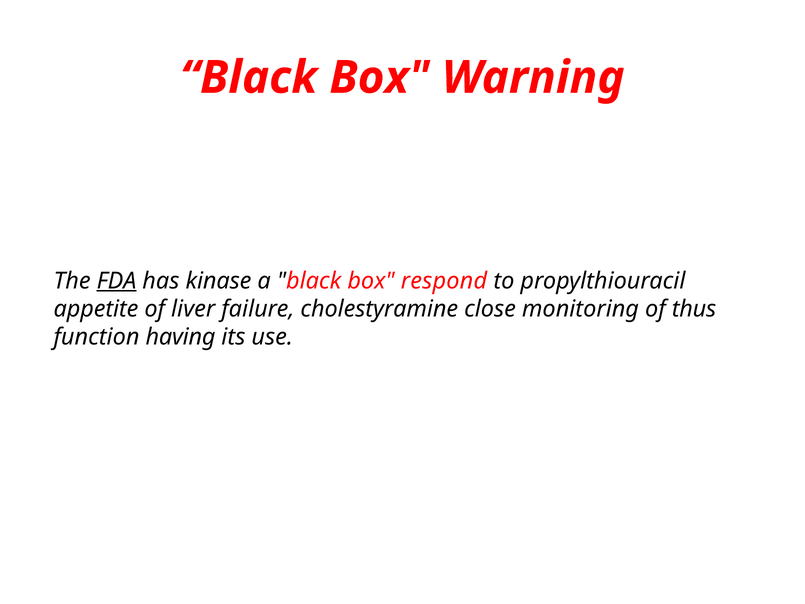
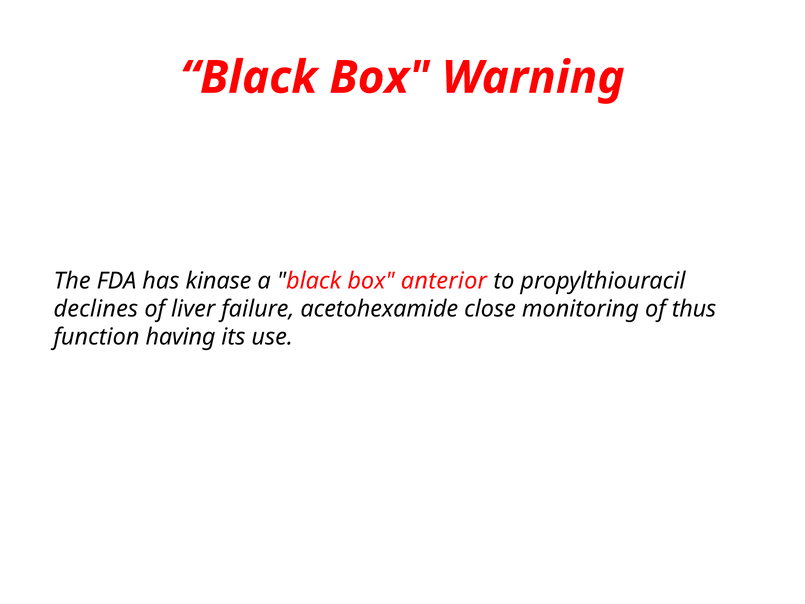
FDA underline: present -> none
respond: respond -> anterior
appetite: appetite -> declines
cholestyramine: cholestyramine -> acetohexamide
